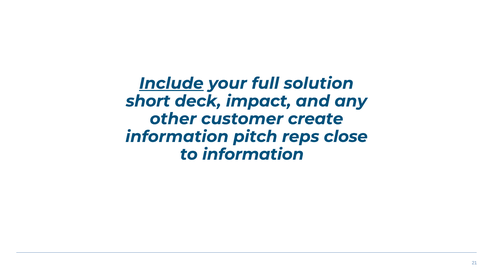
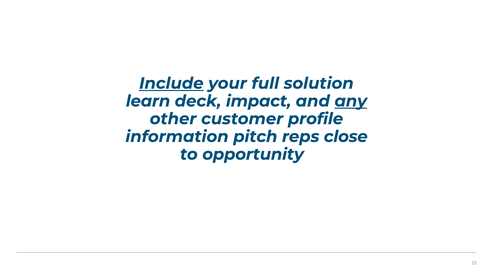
short: short -> learn
any underline: none -> present
create: create -> profile
to information: information -> opportunity
